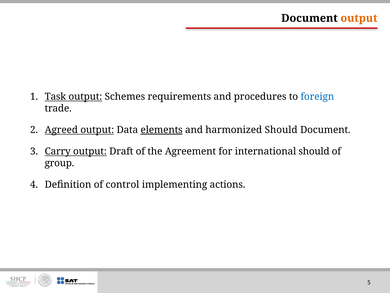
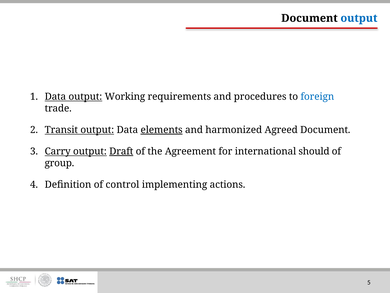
output at (359, 18) colour: orange -> blue
Task at (55, 97): Task -> Data
Schemes: Schemes -> Working
Agreed: Agreed -> Transit
harmonized Should: Should -> Agreed
Draft underline: none -> present
